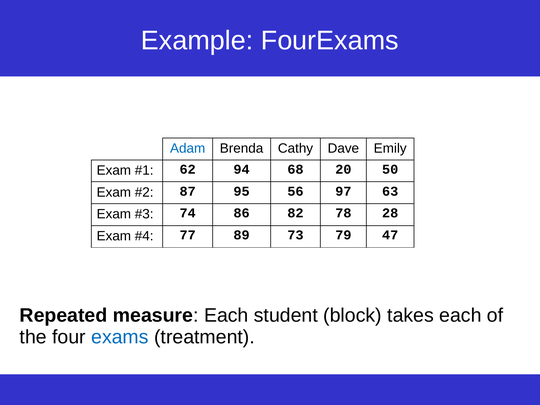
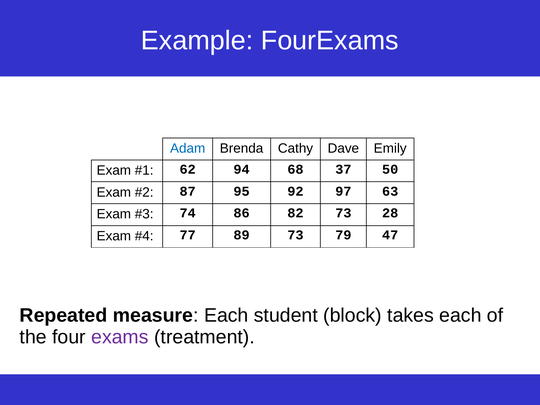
20: 20 -> 37
56: 56 -> 92
82 78: 78 -> 73
exams colour: blue -> purple
